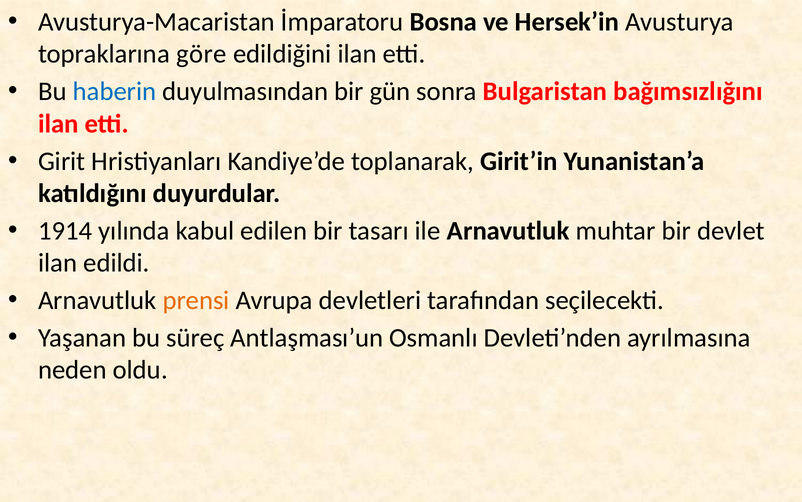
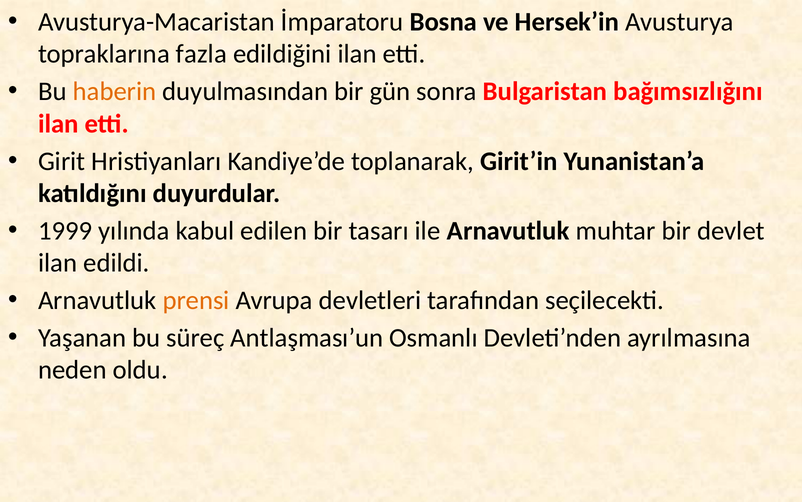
göre: göre -> fazla
haberin colour: blue -> orange
1914: 1914 -> 1999
